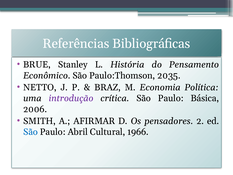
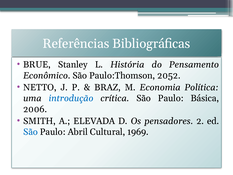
2035: 2035 -> 2052
introdução colour: purple -> blue
AFIRMAR: AFIRMAR -> ELEVADA
1966: 1966 -> 1969
